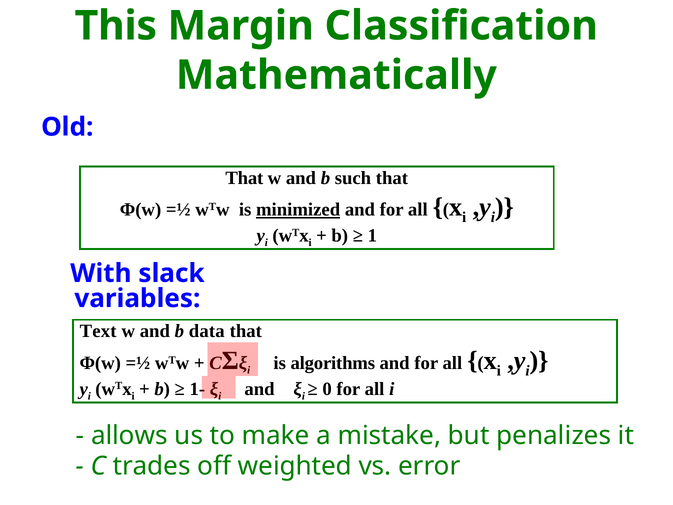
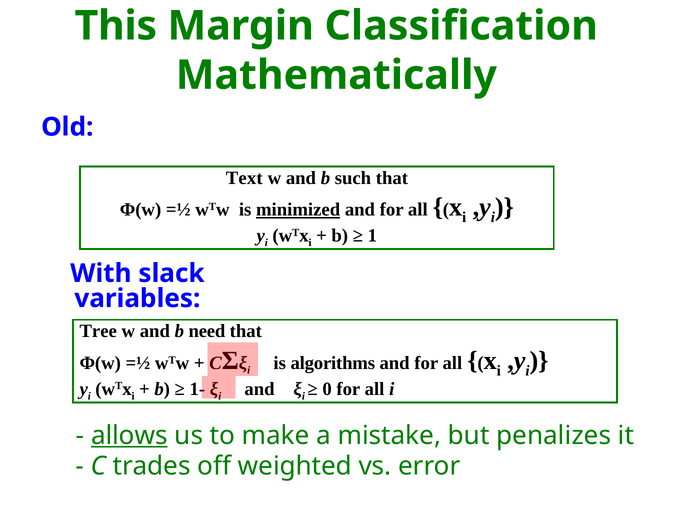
That at (244, 178): That -> Text
Text: Text -> Tree
data: data -> need
allows underline: none -> present
